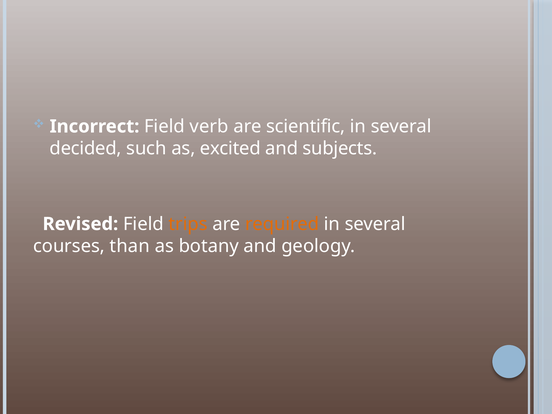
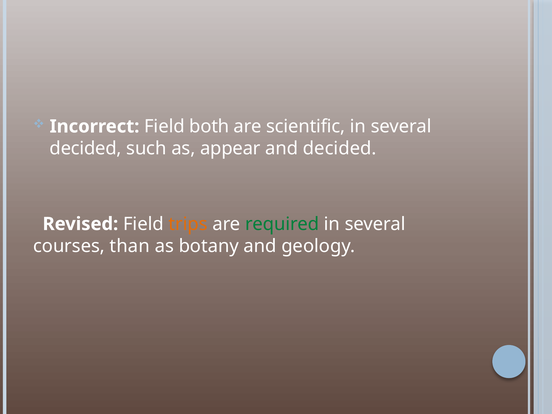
verb: verb -> both
excited: excited -> appear
and subjects: subjects -> decided
required colour: orange -> green
